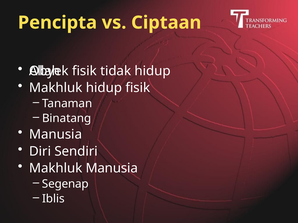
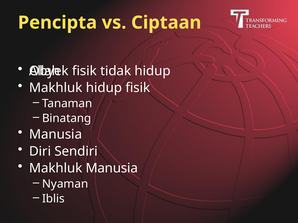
Segenap: Segenap -> Nyaman
